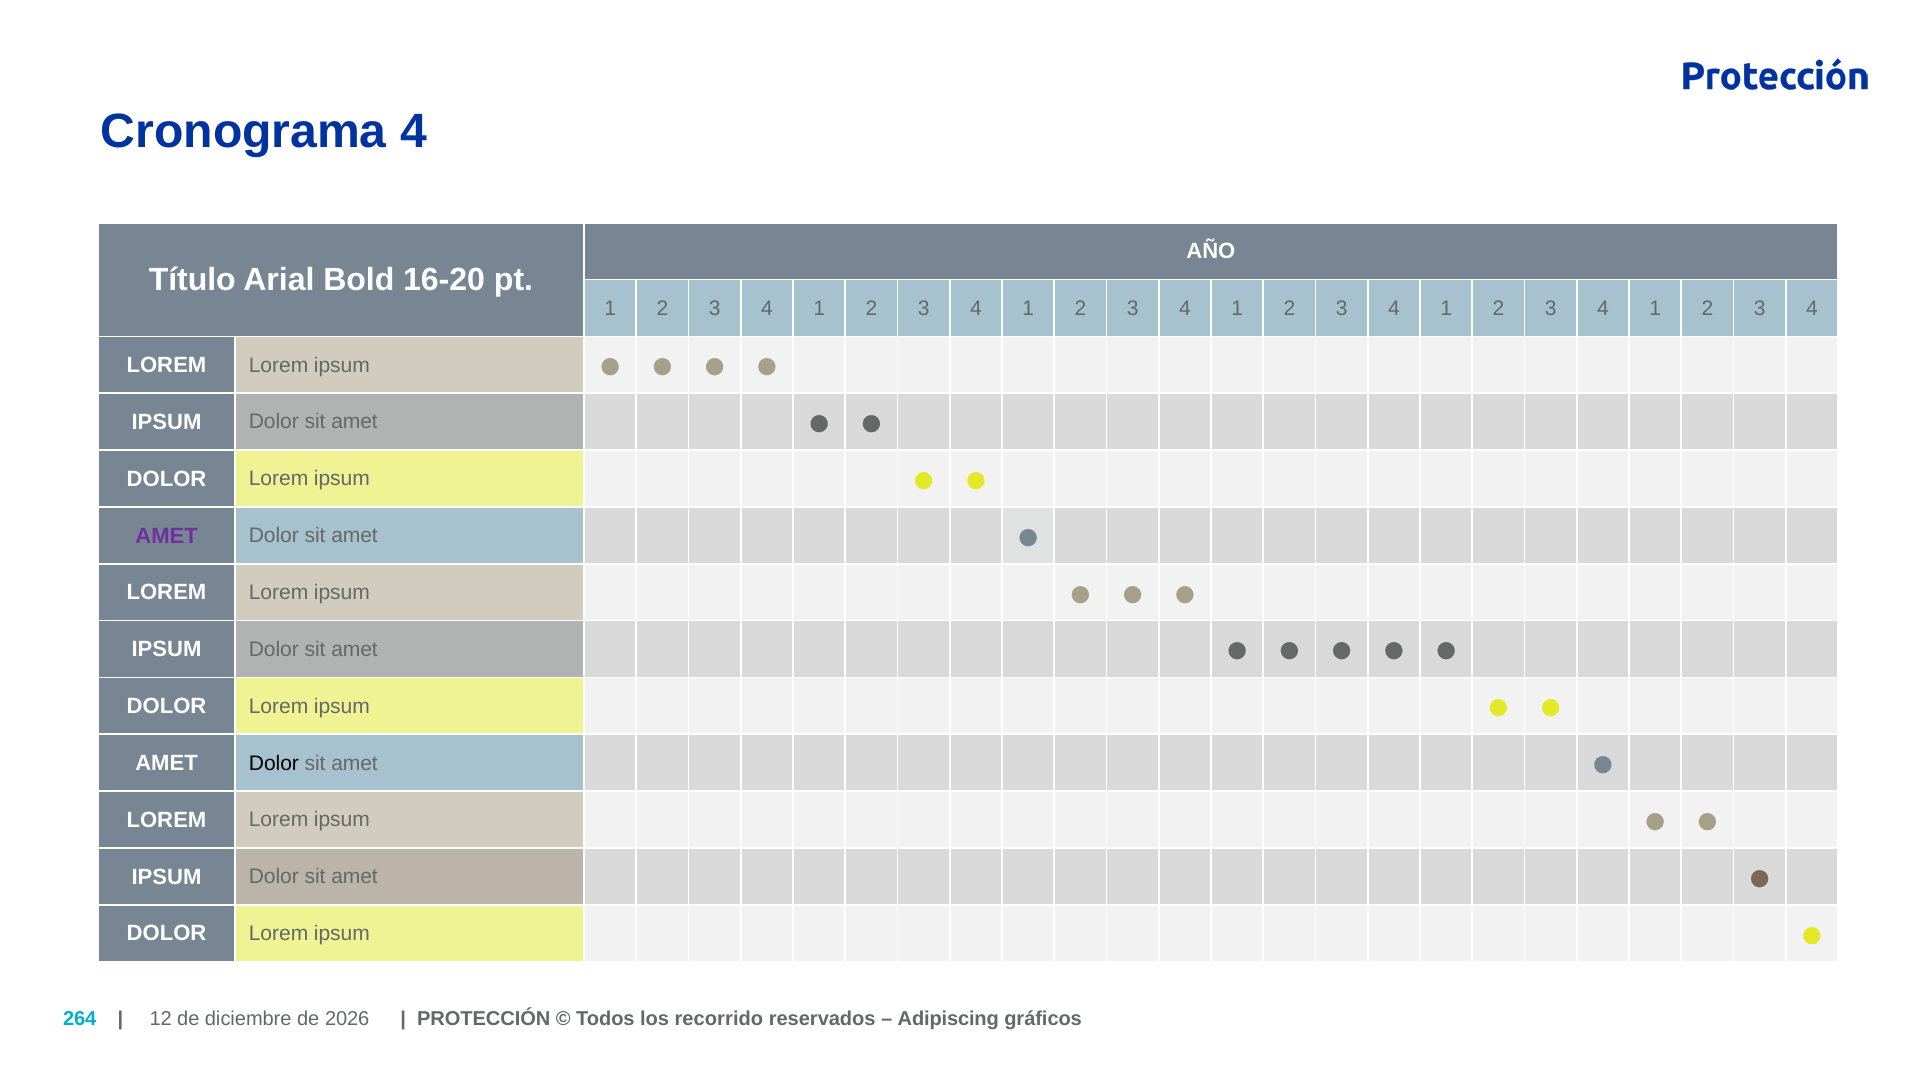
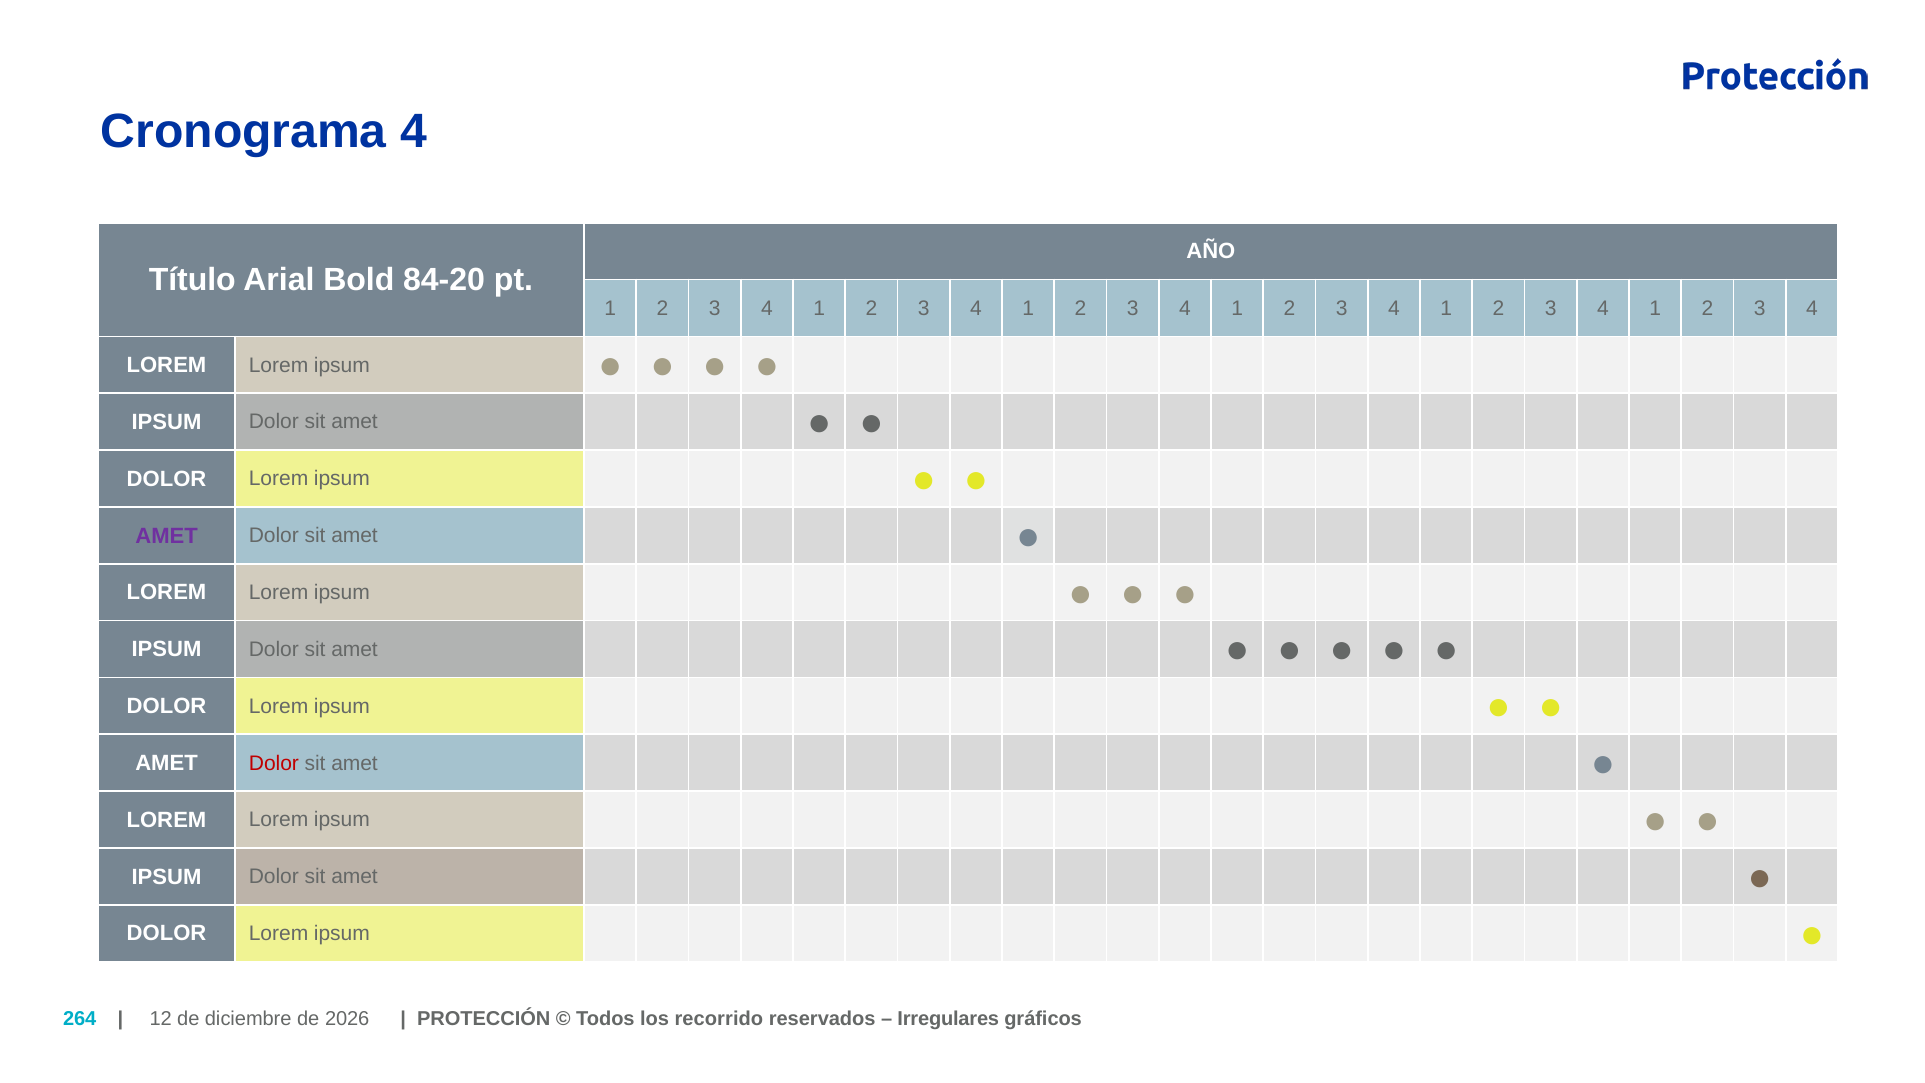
16-20: 16-20 -> 84-20
Dolor at (274, 763) colour: black -> red
Adipiscing: Adipiscing -> Irregulares
